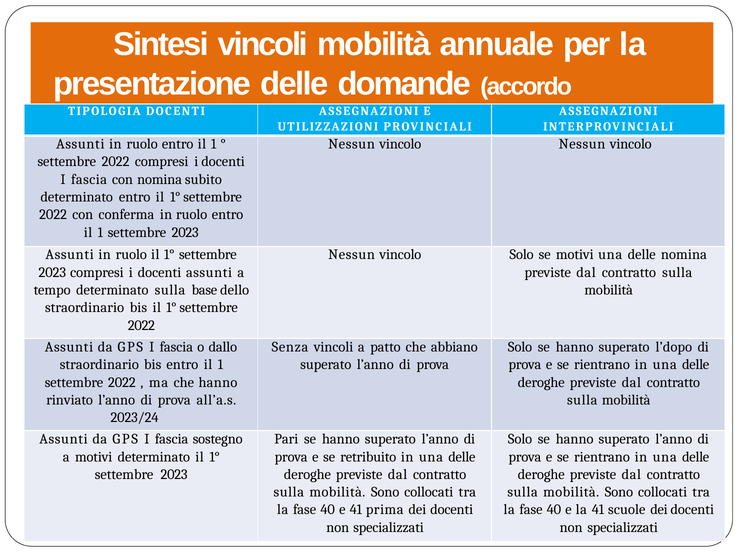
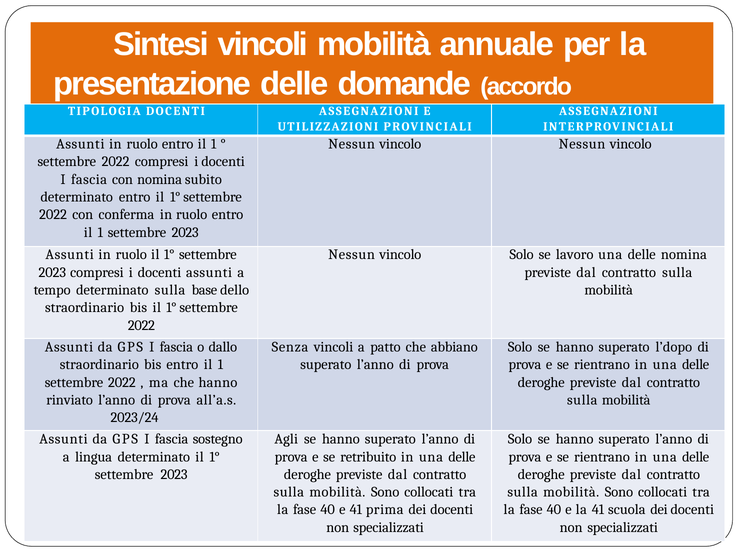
se motivi: motivi -> lavoro
Pari: Pari -> Agli
a motivi: motivi -> lingua
scuole: scuole -> scuola
